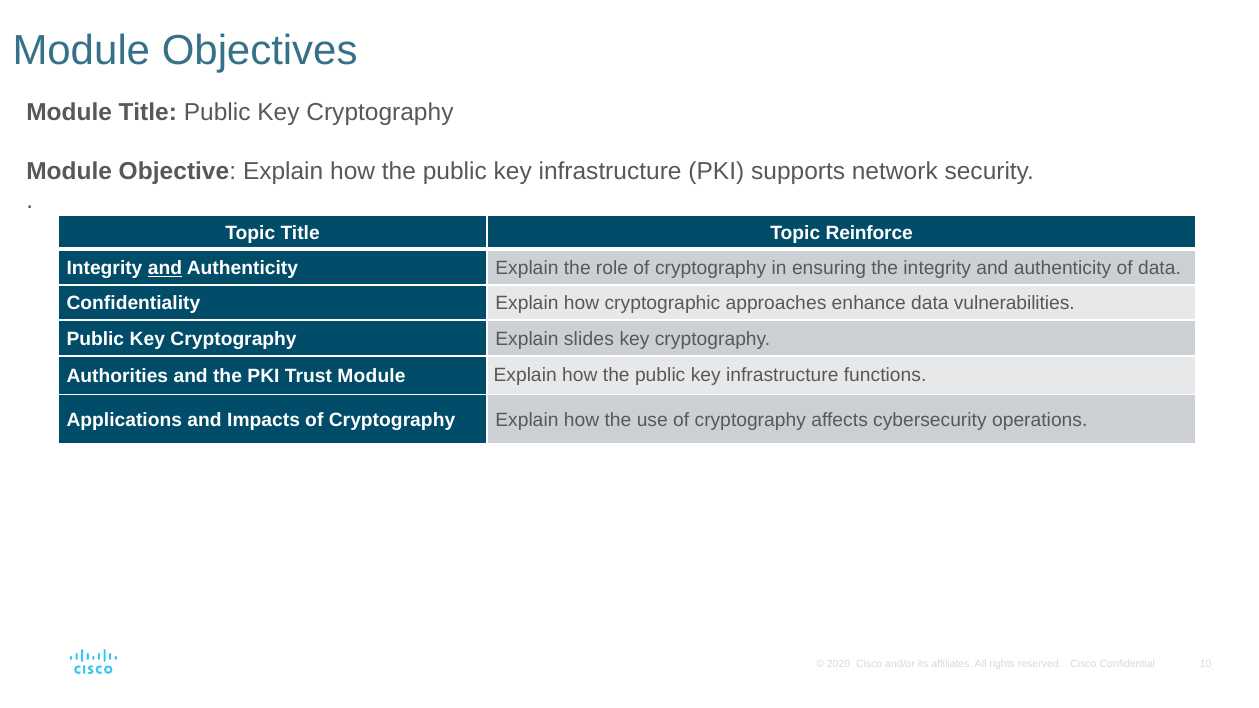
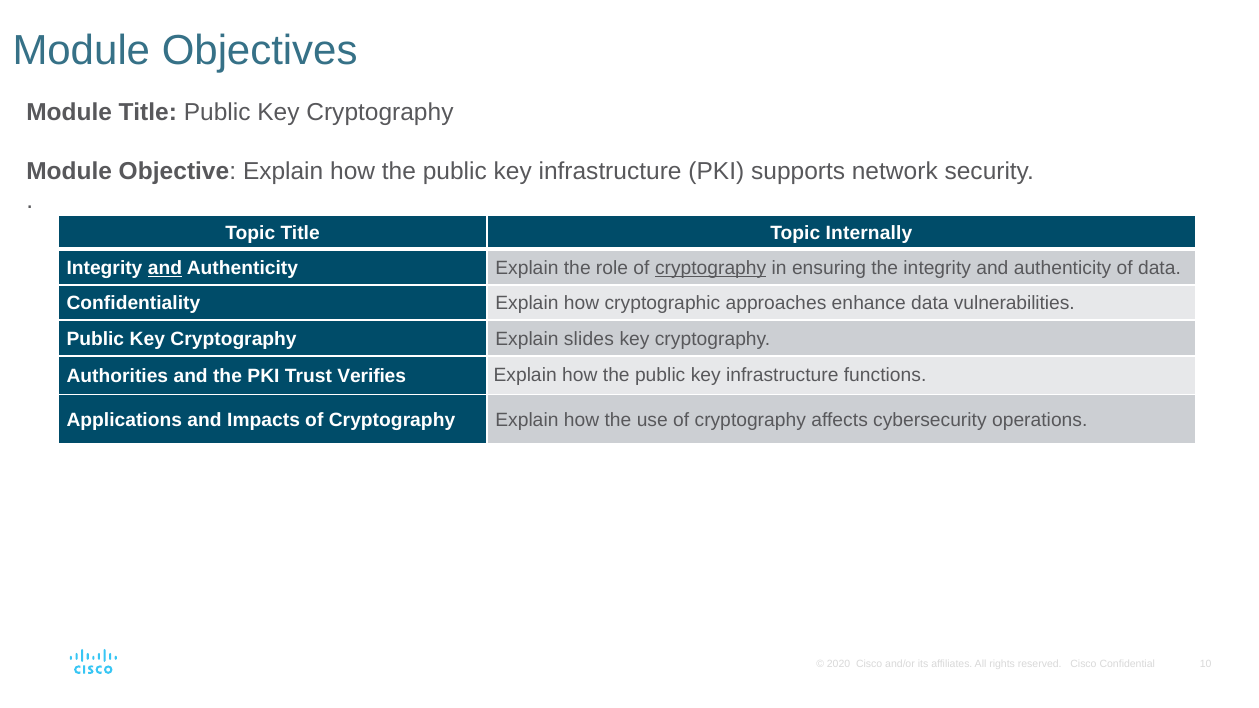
Reinforce: Reinforce -> Internally
cryptography at (711, 268) underline: none -> present
Trust Module: Module -> Verifies
